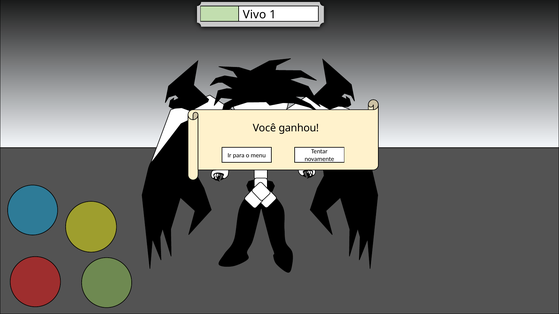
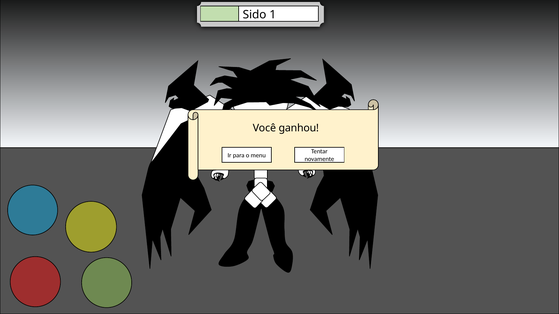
Vivo: Vivo -> Sido
